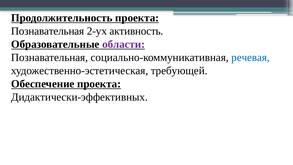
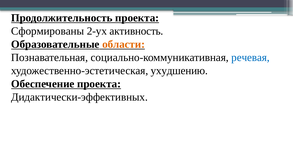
Познавательная at (48, 31): Познавательная -> Сформированы
области colour: purple -> orange
требующей: требующей -> ухудшению
